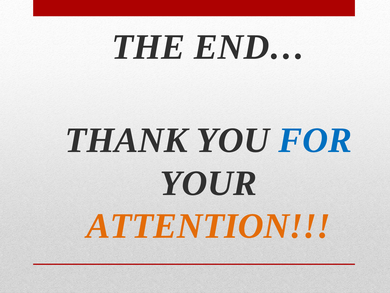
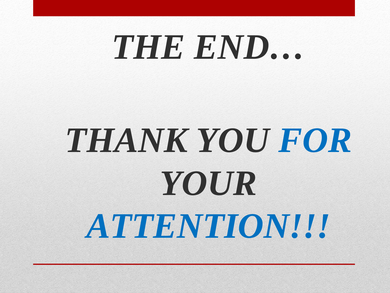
ATTENTION colour: orange -> blue
